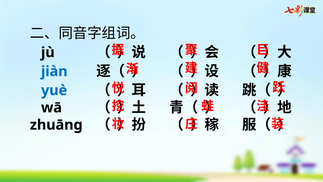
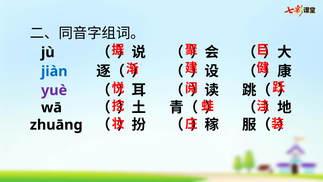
yuè colour: blue -> purple
